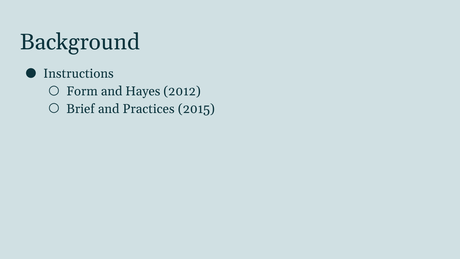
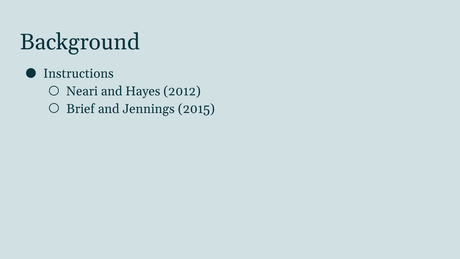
Form: Form -> Neari
Practices: Practices -> Jennings
